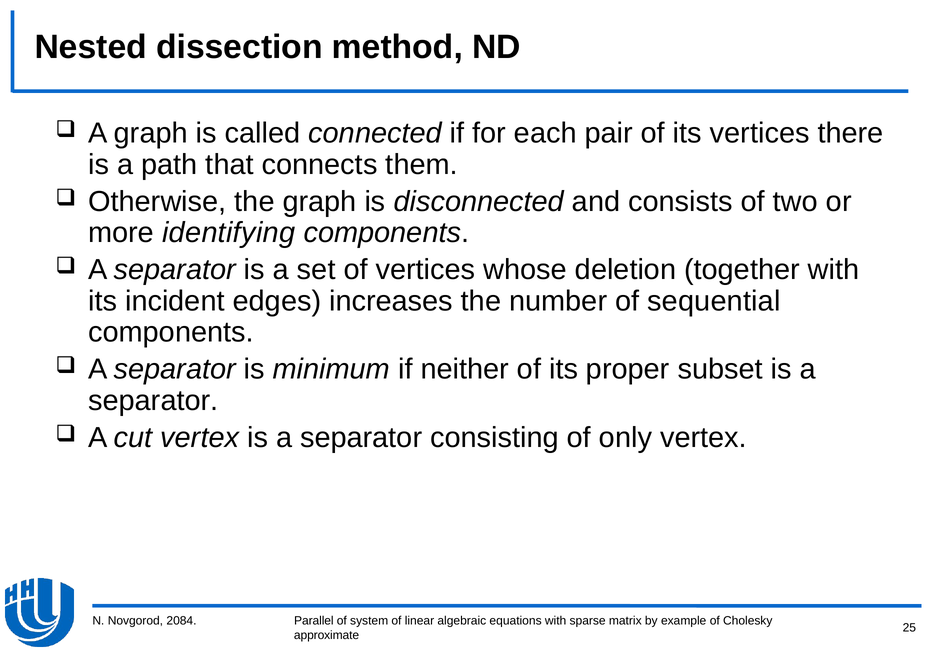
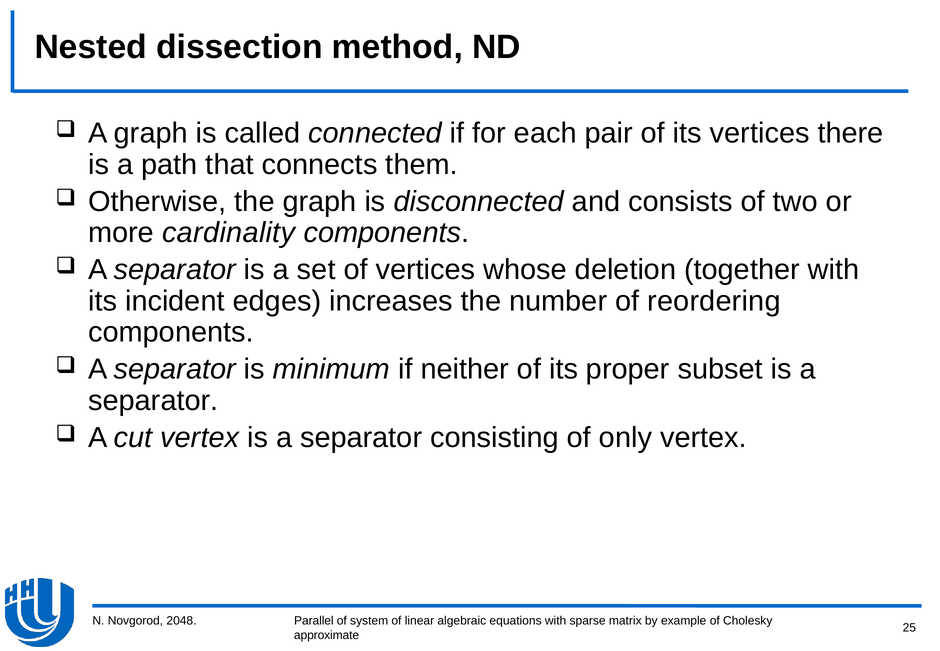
identifying: identifying -> cardinality
sequential: sequential -> reordering
2084: 2084 -> 2048
